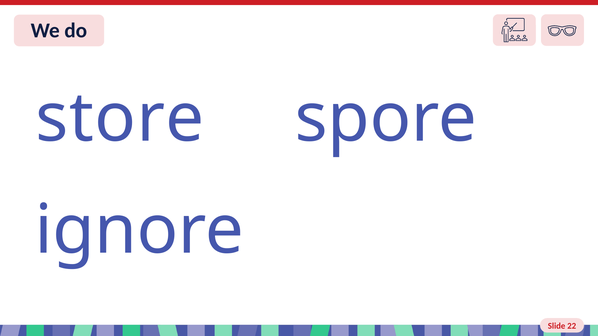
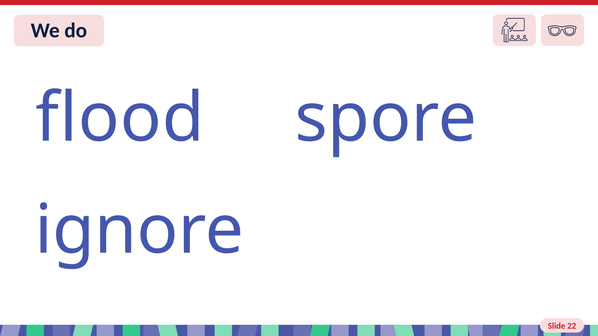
store: store -> flood
